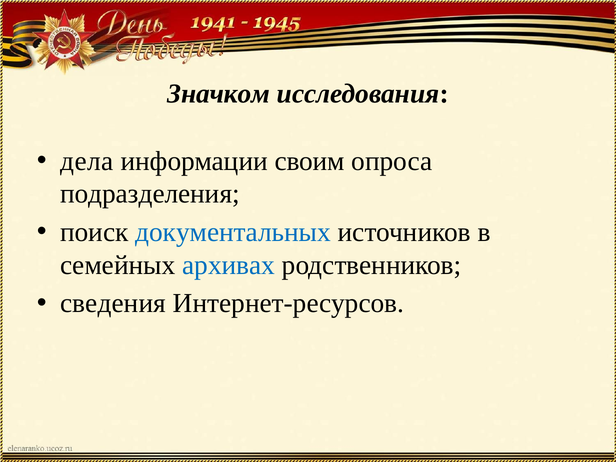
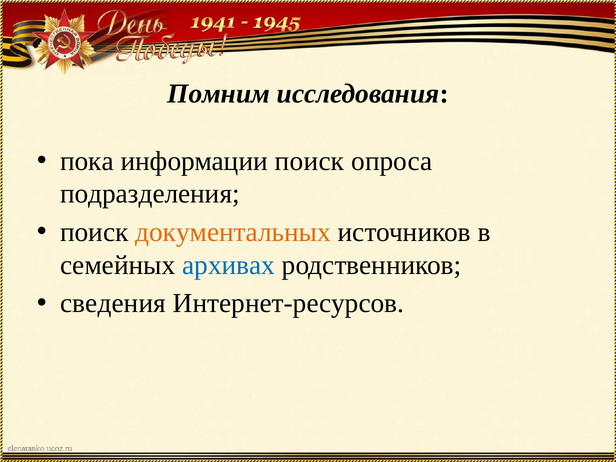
Значком: Значком -> Помним
дела: дела -> пока
информации своим: своим -> поиск
документальных colour: blue -> orange
